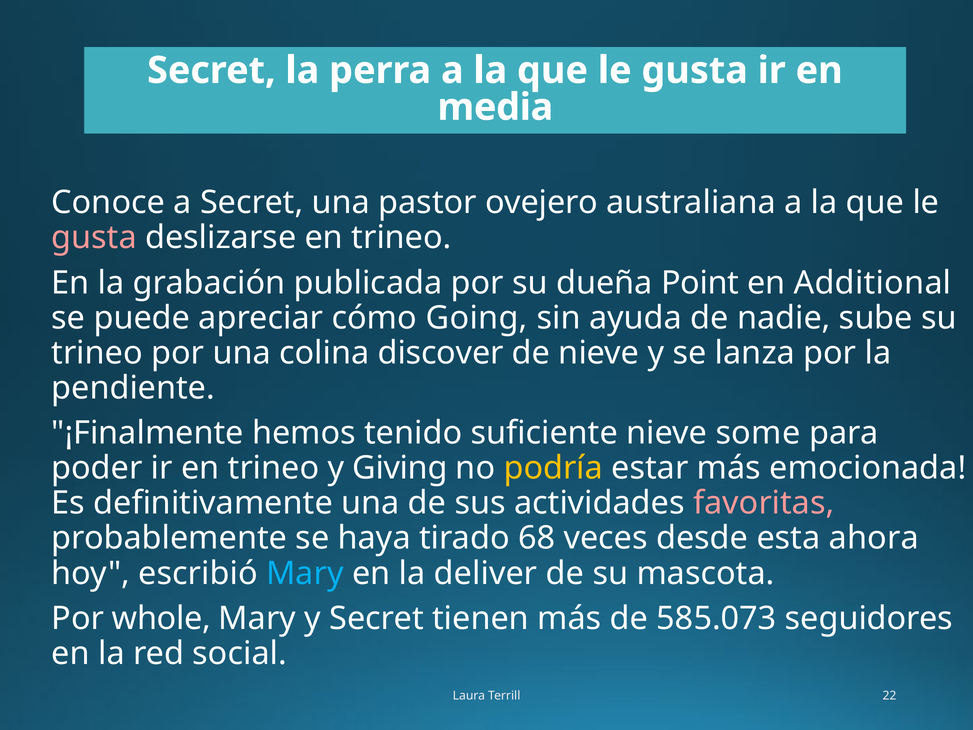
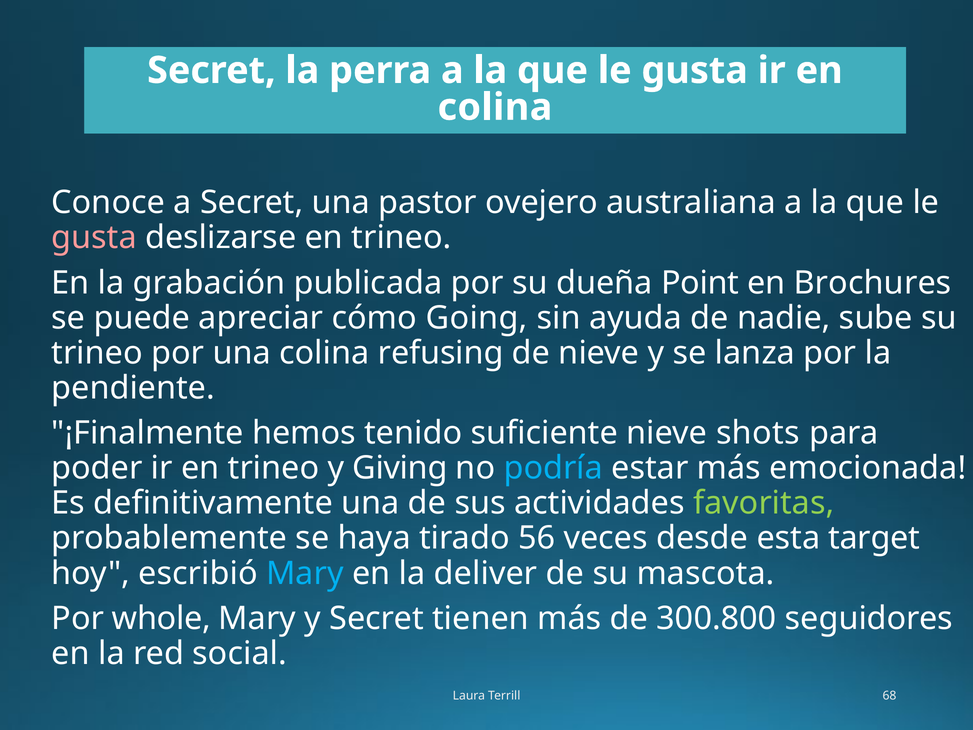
media at (495, 107): media -> colina
Additional: Additional -> Brochures
discover: discover -> refusing
some: some -> shots
podría colour: yellow -> light blue
favoritas colour: pink -> light green
68: 68 -> 56
ahora: ahora -> target
585.073: 585.073 -> 300.800
22: 22 -> 68
